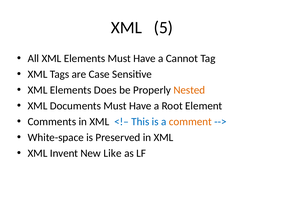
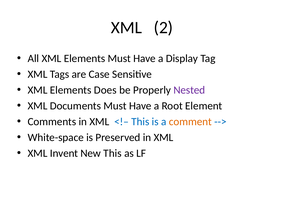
5: 5 -> 2
Cannot: Cannot -> Display
Nested colour: orange -> purple
New Like: Like -> This
